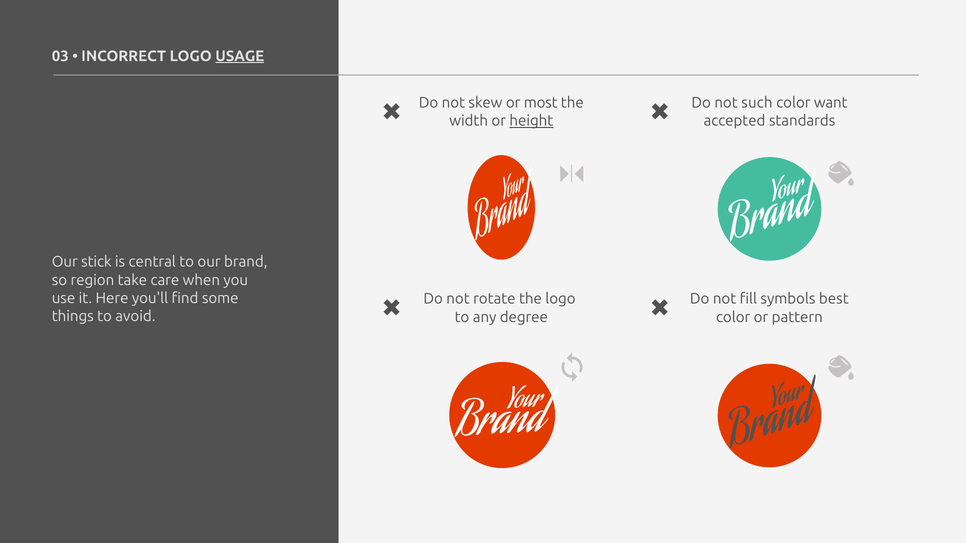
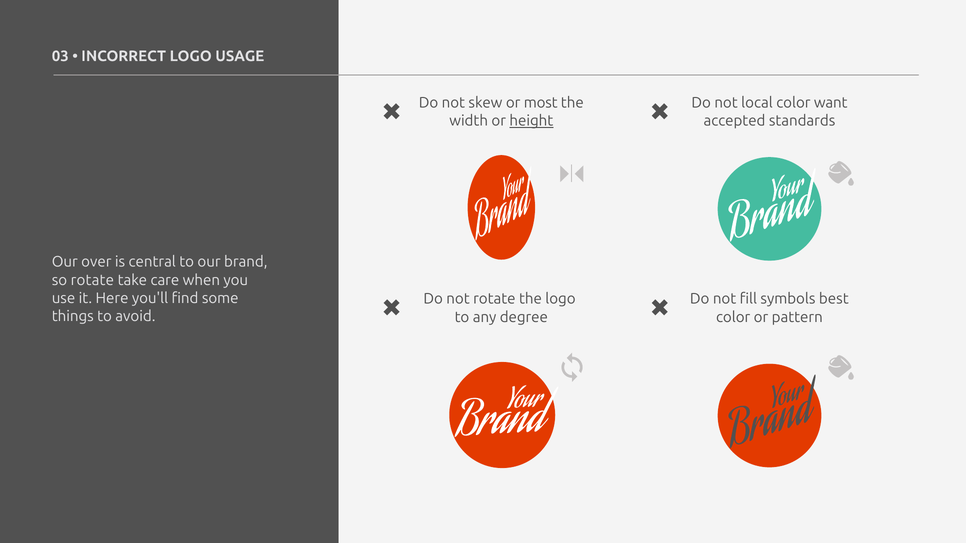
USAGE underline: present -> none
such: such -> local
stick: stick -> over
so region: region -> rotate
